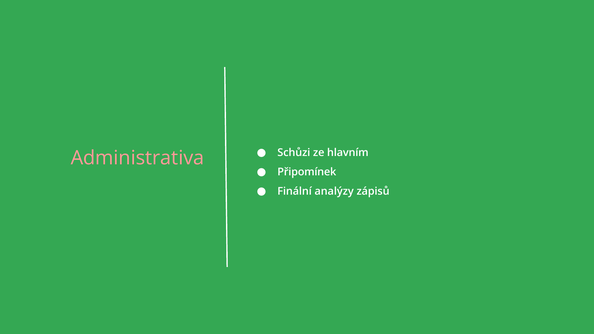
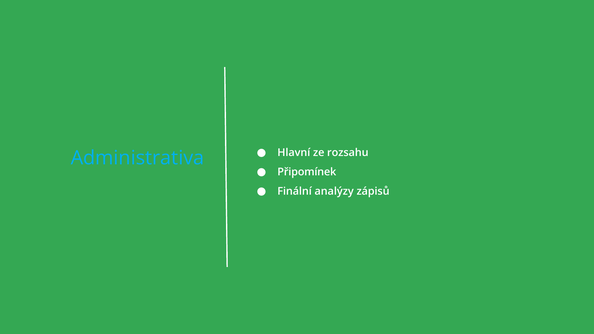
Schůzi: Schůzi -> Hlavní
hlavním: hlavním -> rozsahu
Administrativa colour: pink -> light blue
